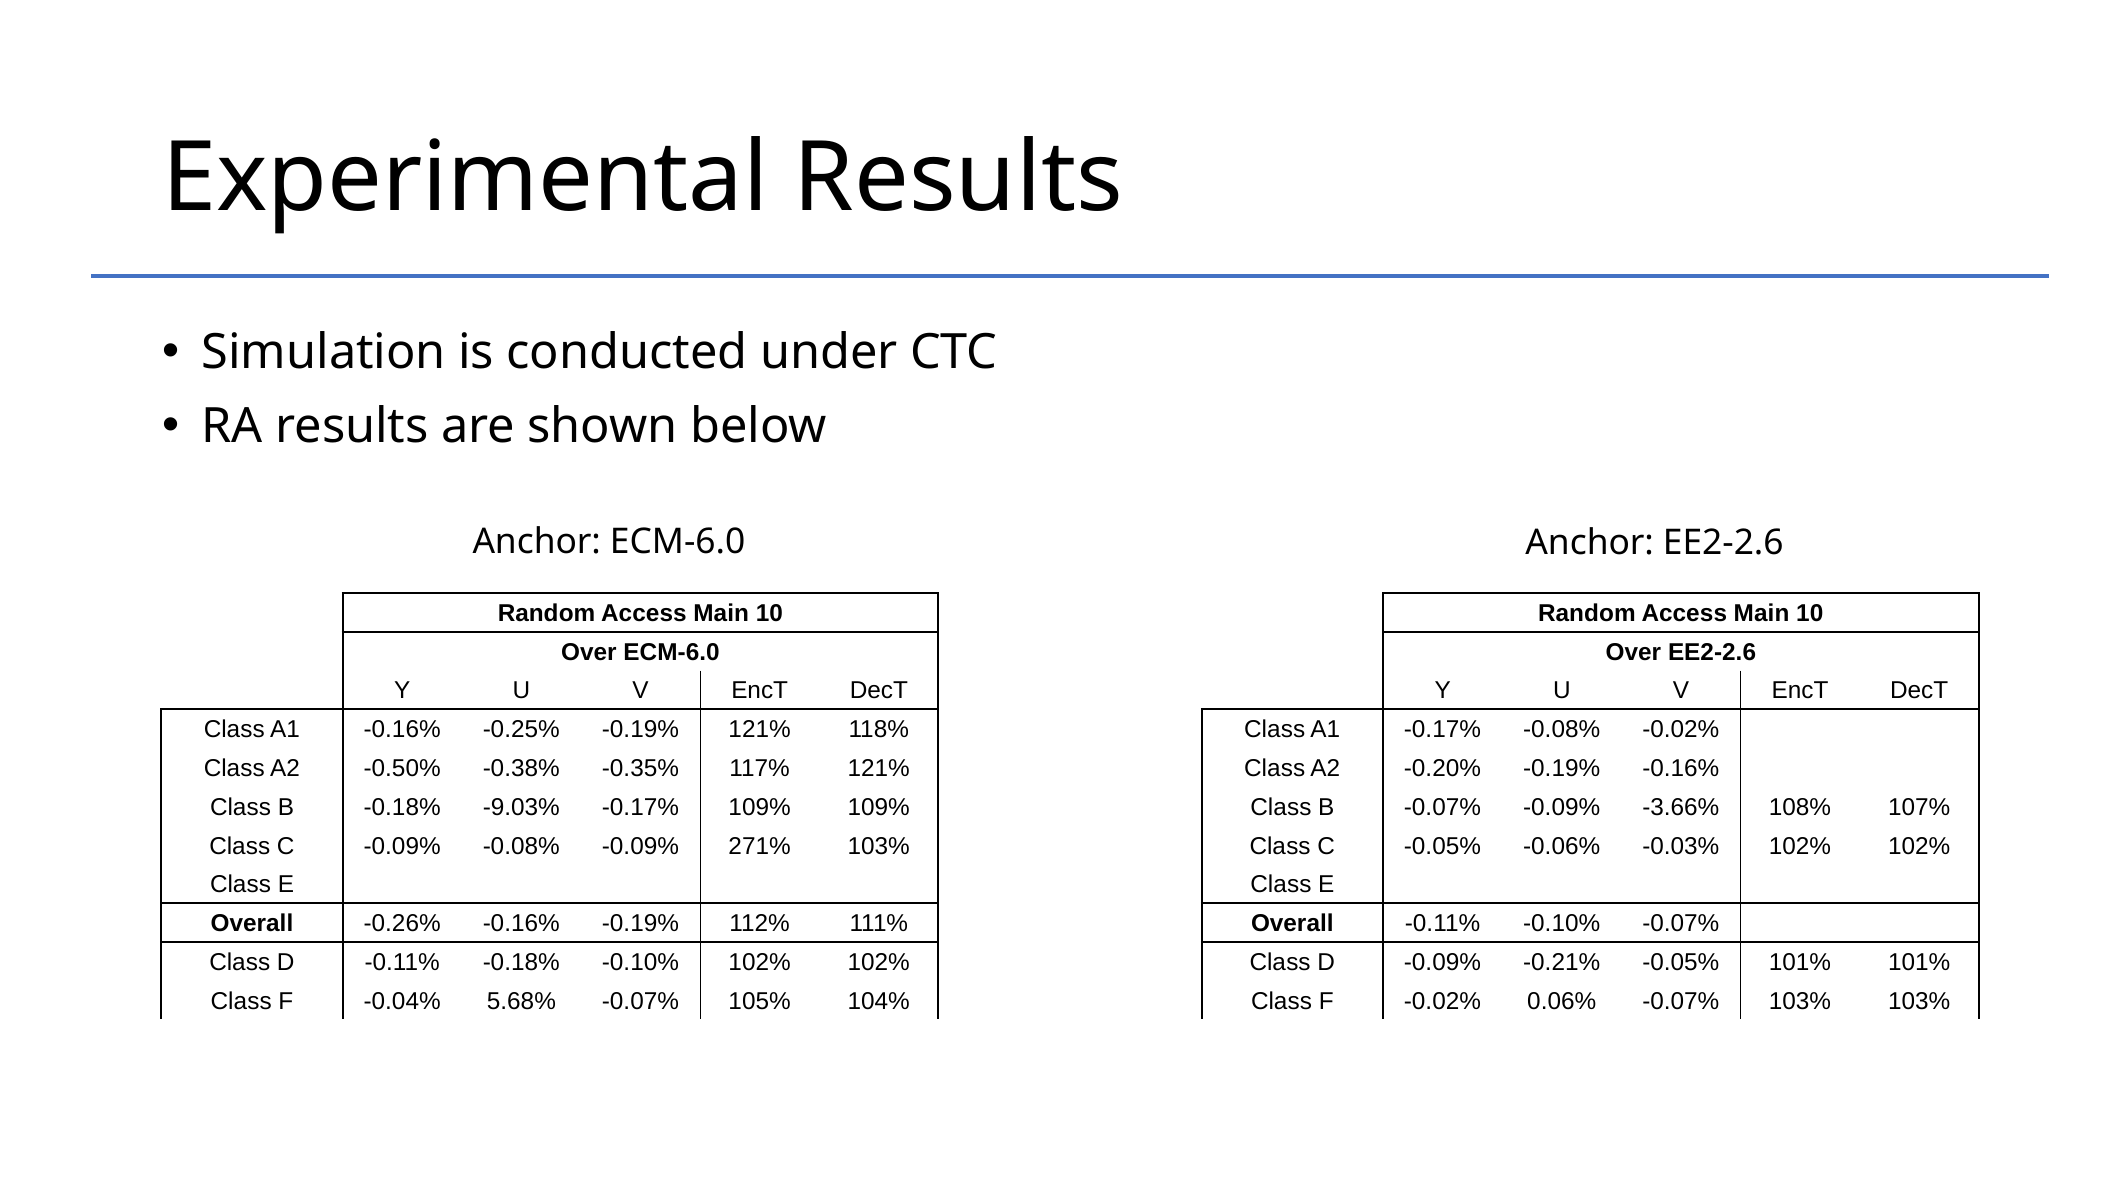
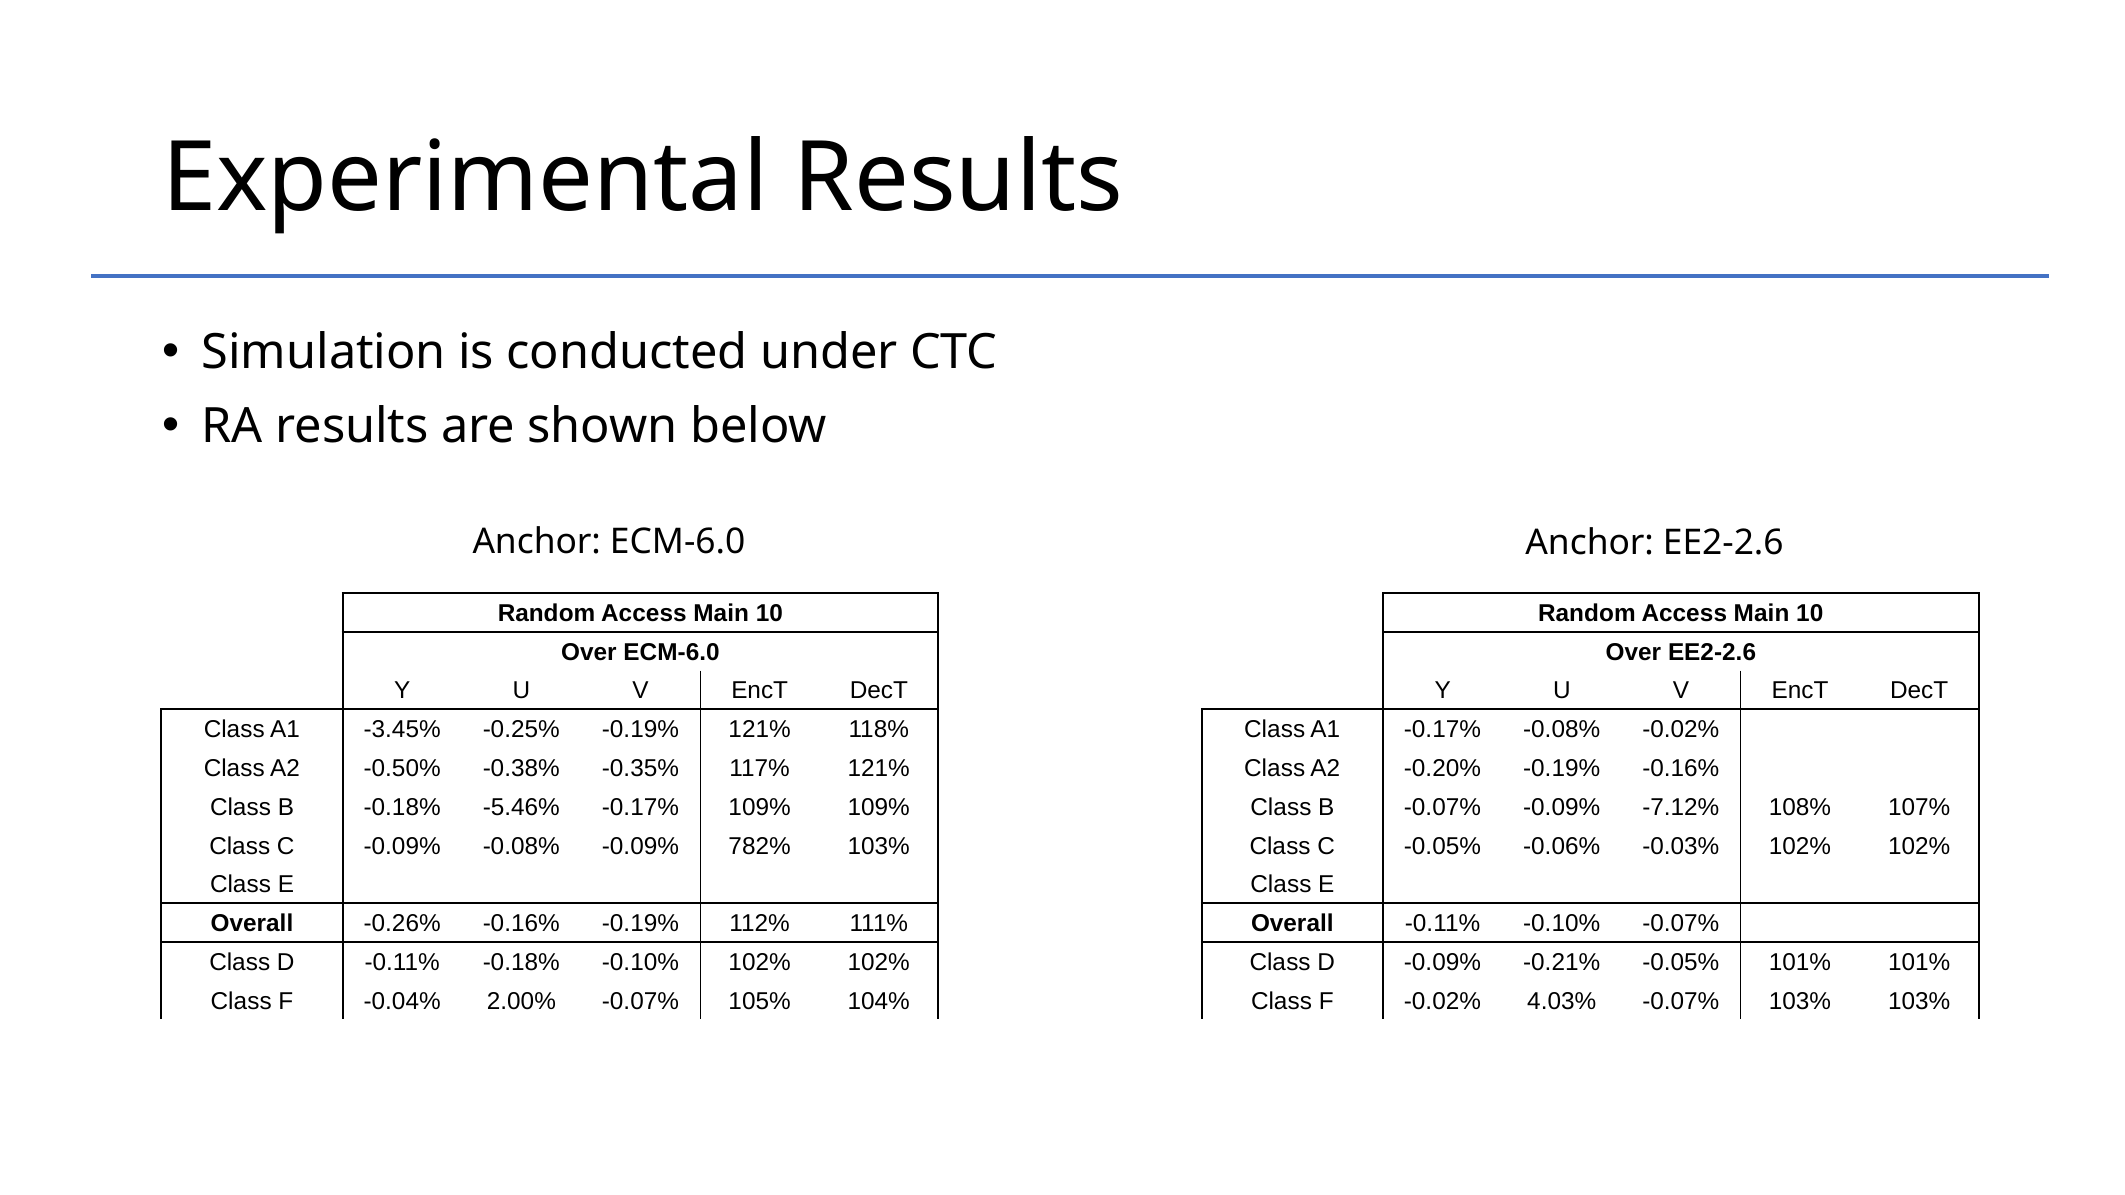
A1 -0.16%: -0.16% -> -3.45%
-9.03%: -9.03% -> -5.46%
-3.66%: -3.66% -> -7.12%
271%: 271% -> 782%
5.68%: 5.68% -> 2.00%
0.06%: 0.06% -> 4.03%
